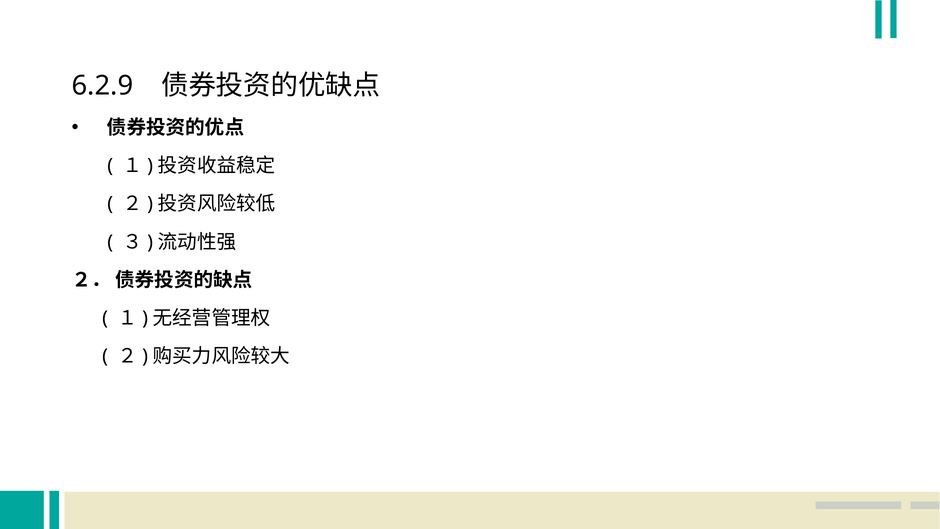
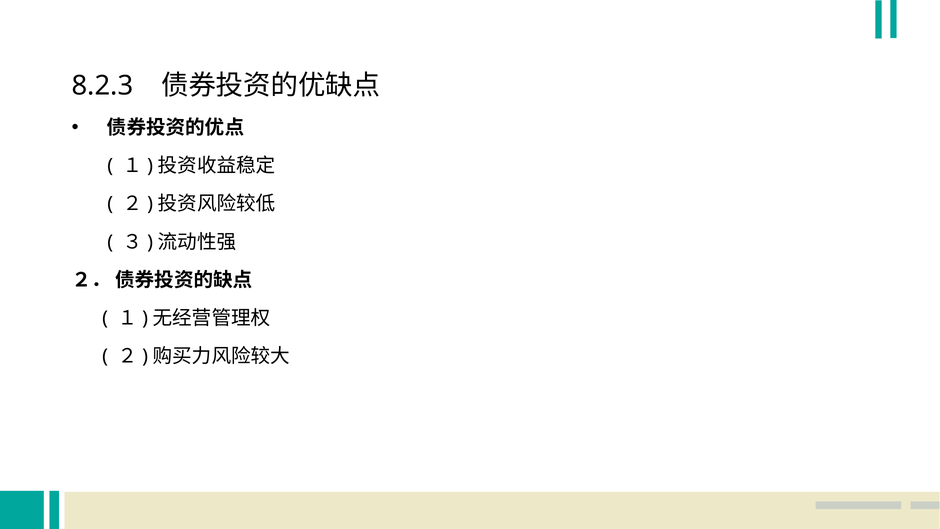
6.2.9: 6.2.9 -> 8.2.3
